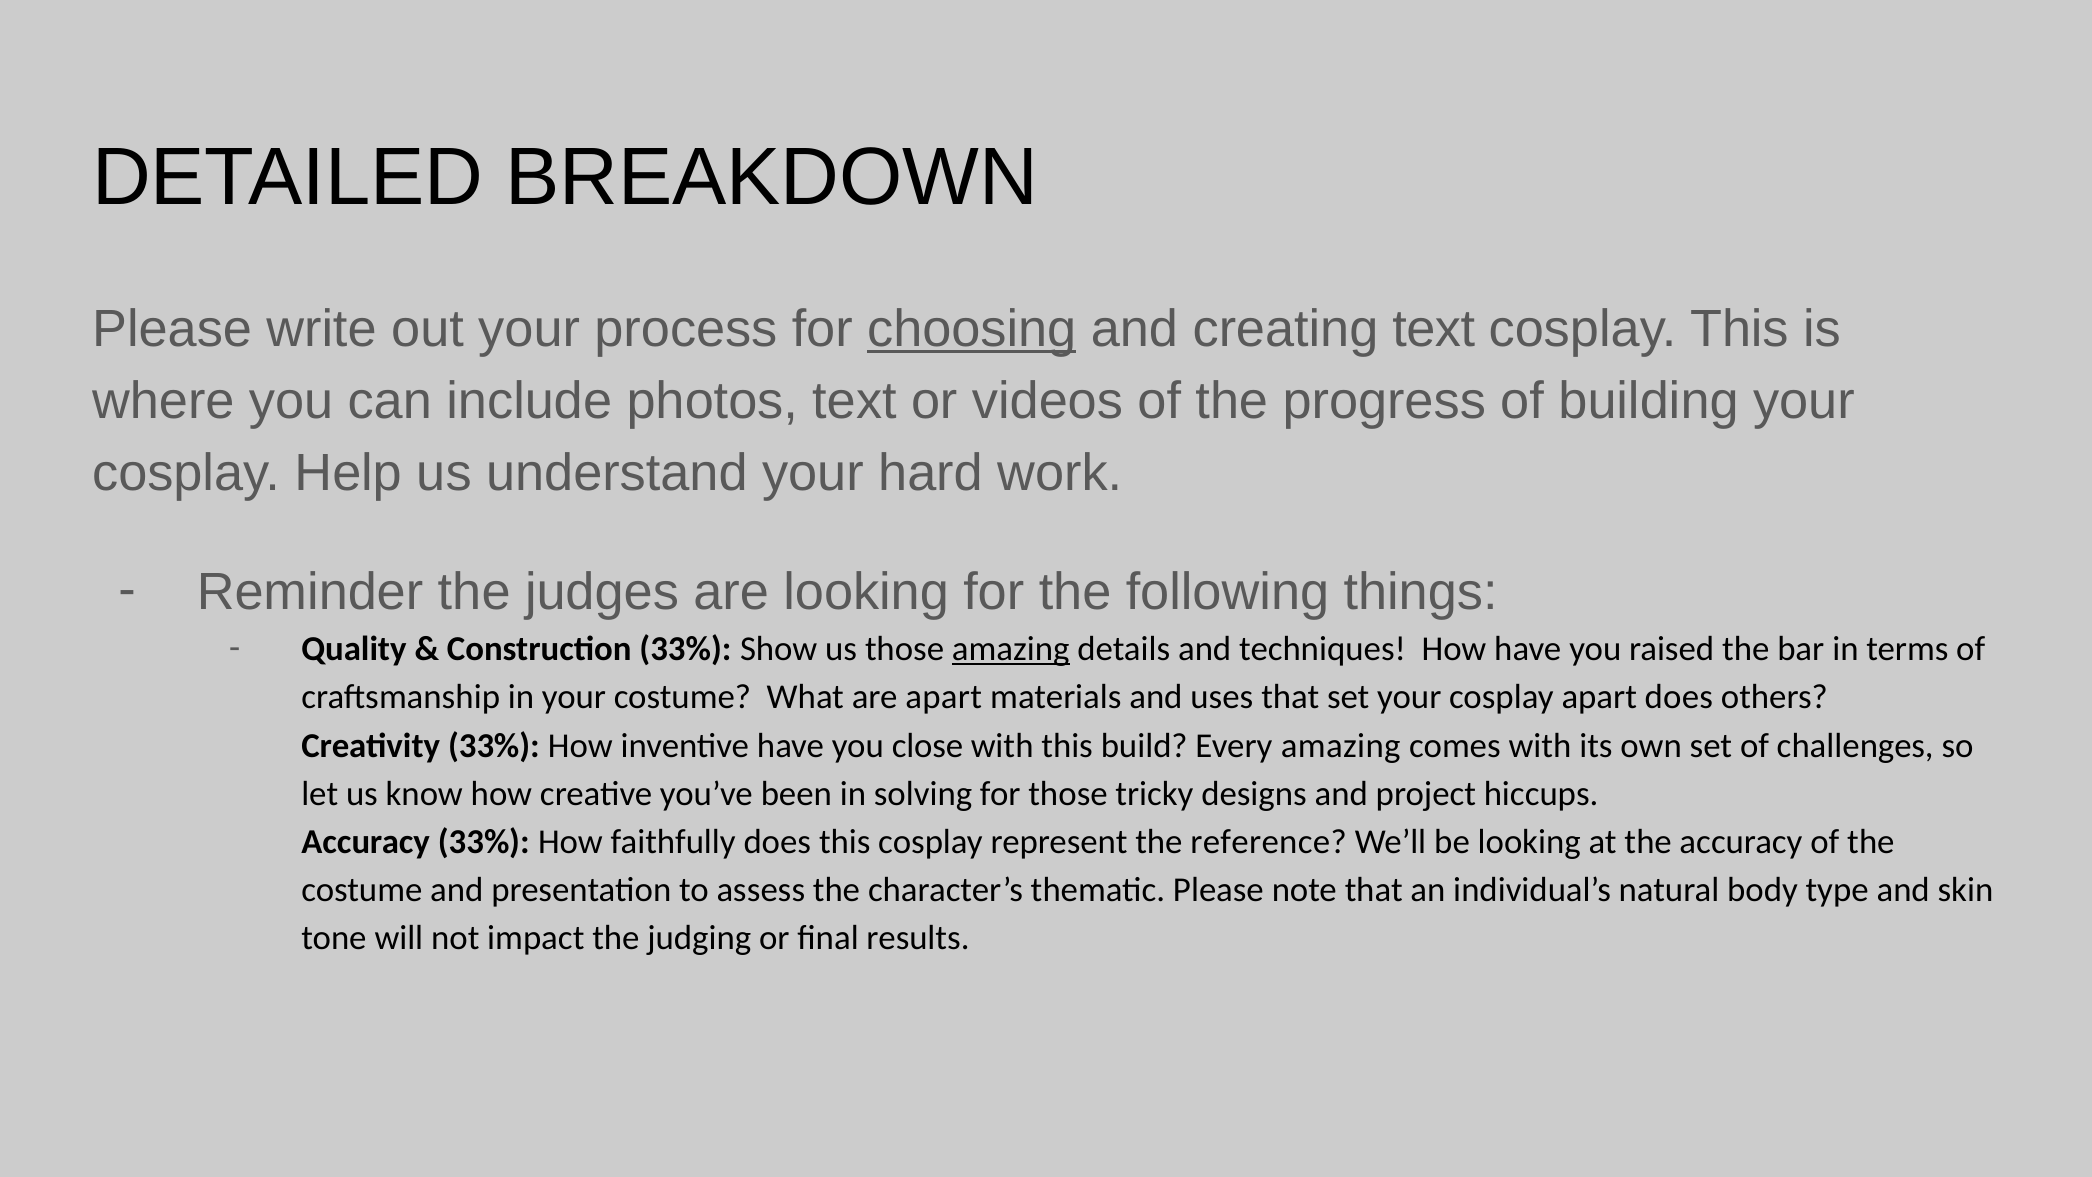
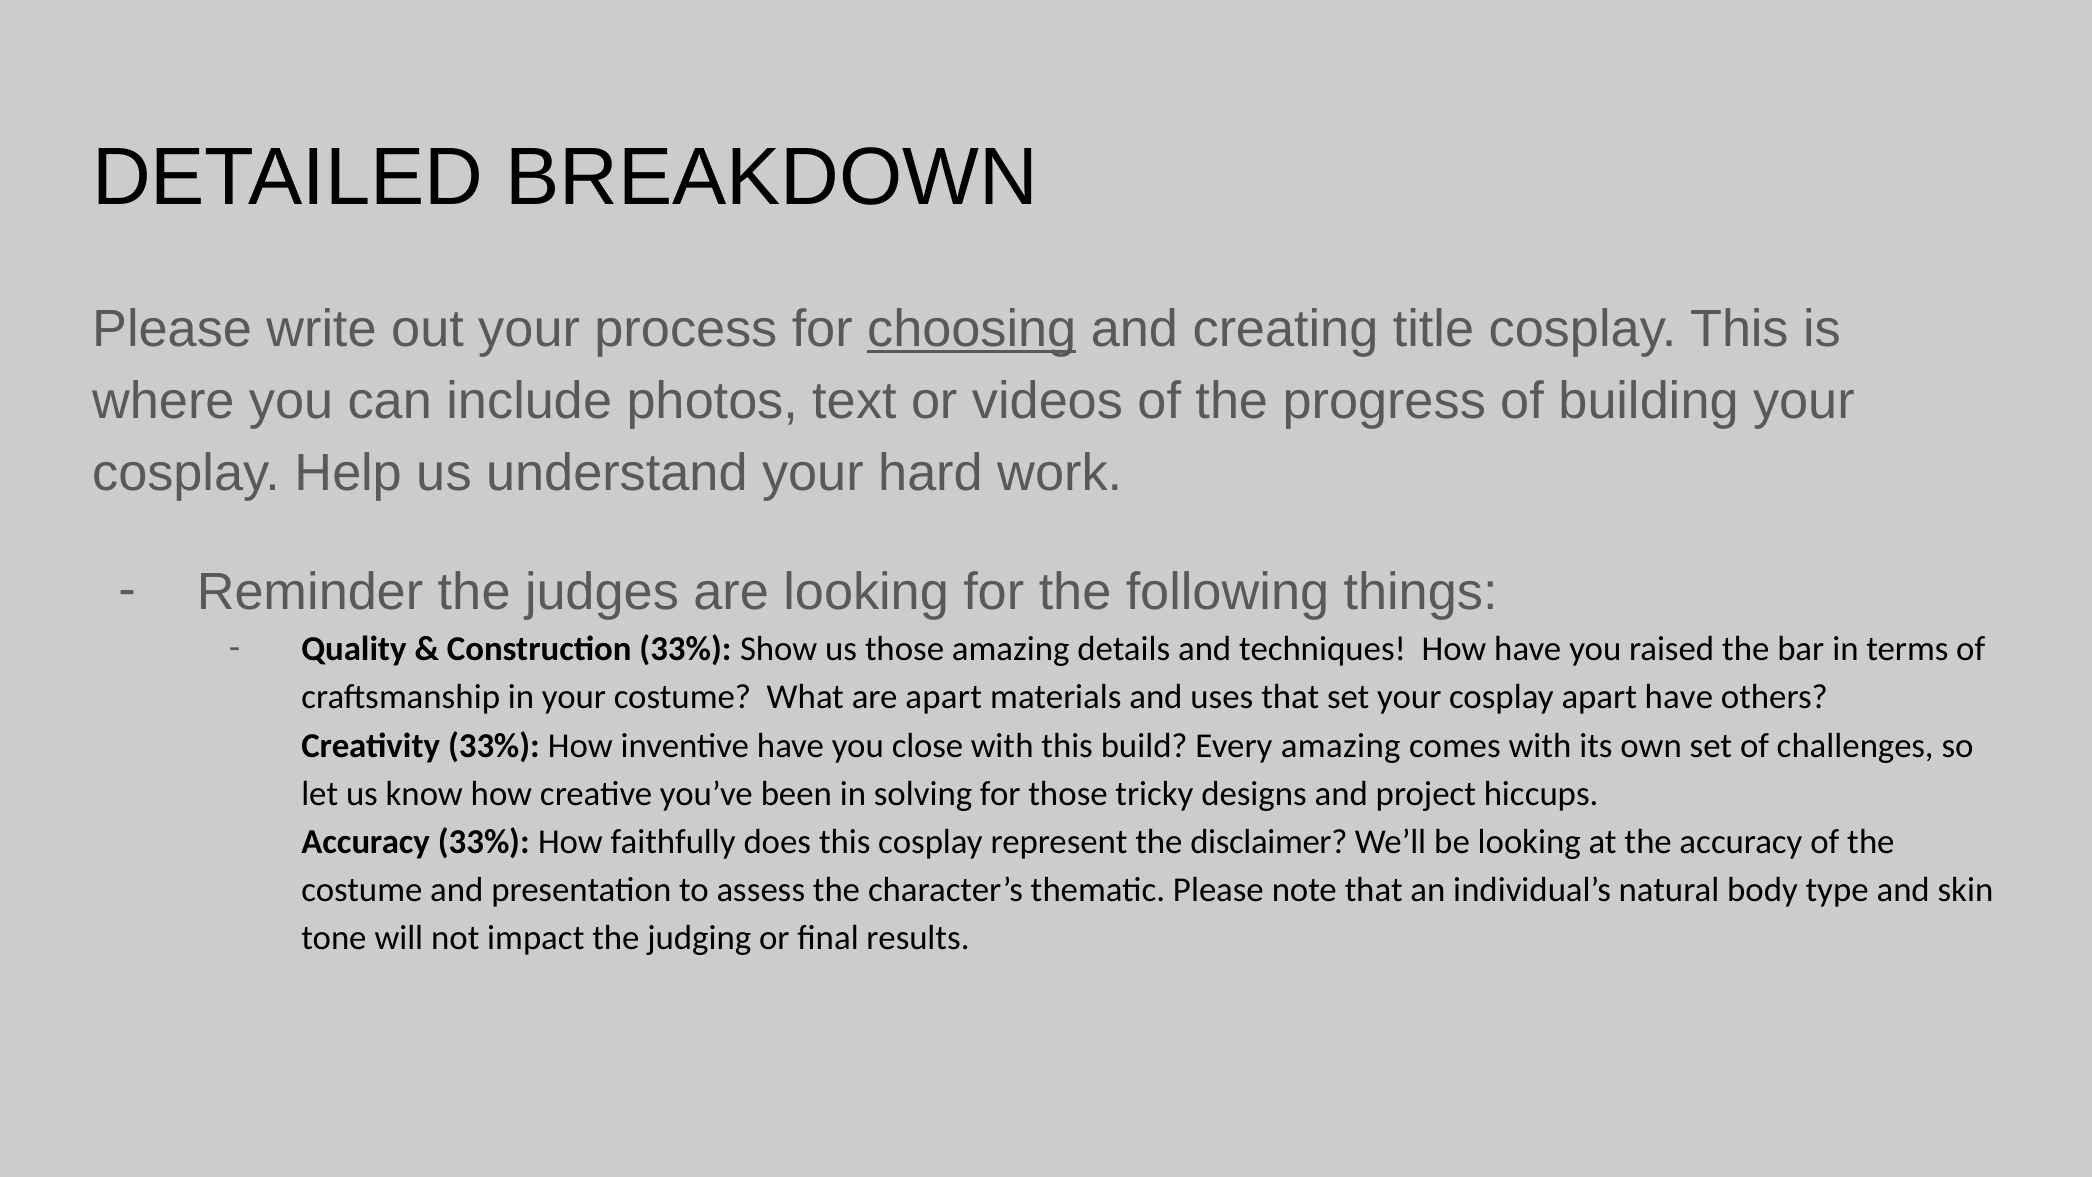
creating text: text -> title
amazing at (1011, 649) underline: present -> none
apart does: does -> have
reference: reference -> disclaimer
